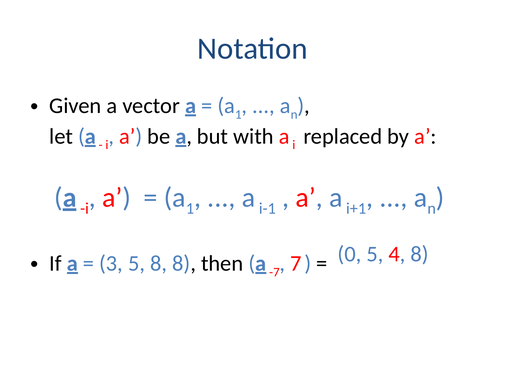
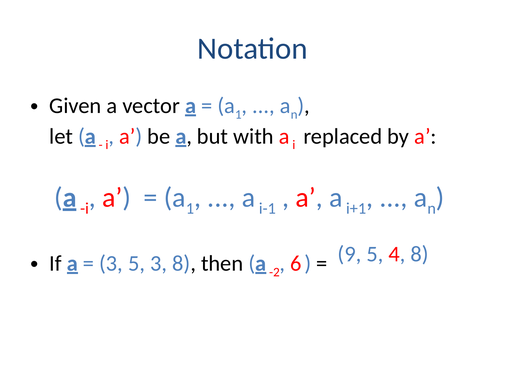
5 8: 8 -> 3
-7: -7 -> -2
7: 7 -> 6
0: 0 -> 9
